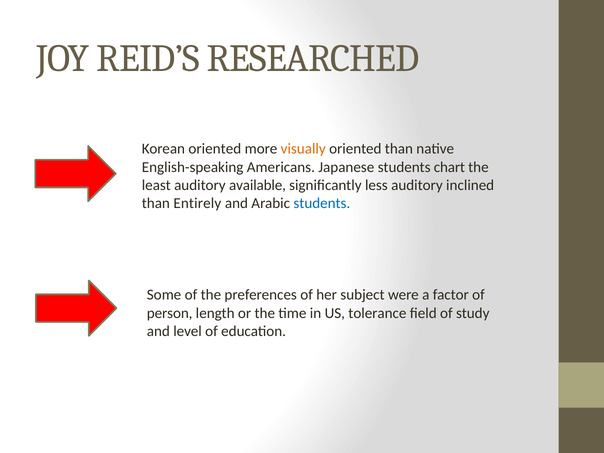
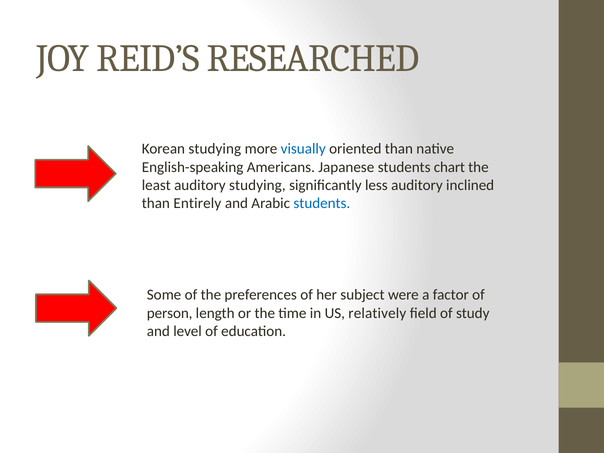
Korean oriented: oriented -> studying
visually colour: orange -> blue
auditory available: available -> studying
tolerance: tolerance -> relatively
